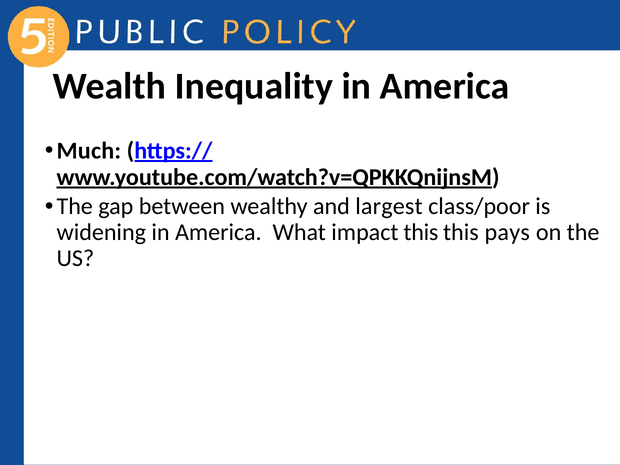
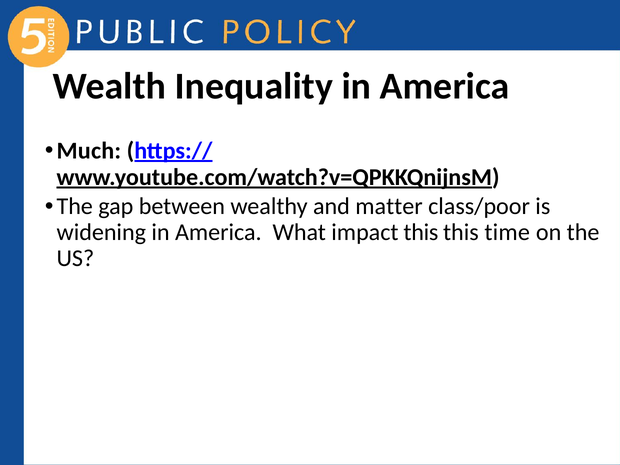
largest: largest -> matter
pays: pays -> time
